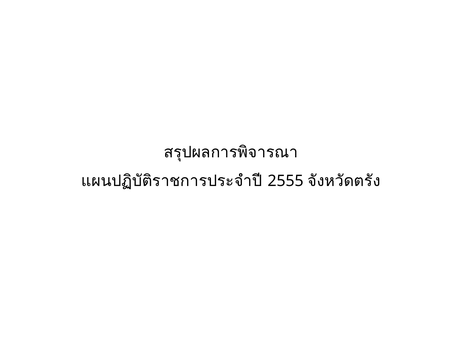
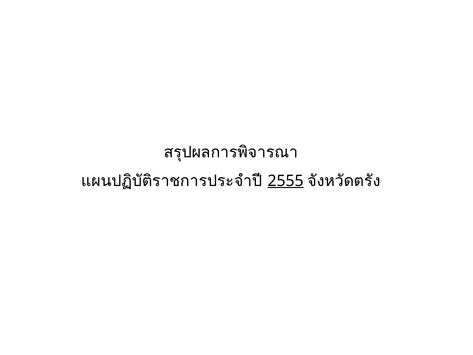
2555 underline: none -> present
